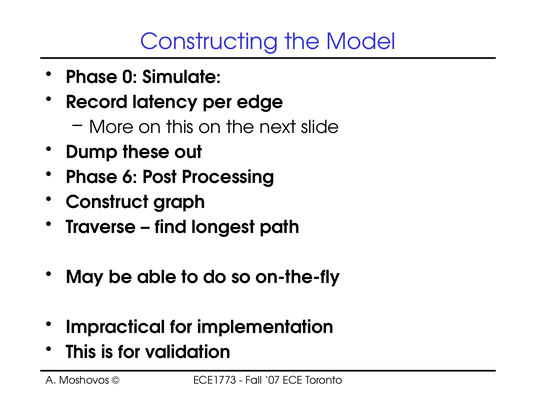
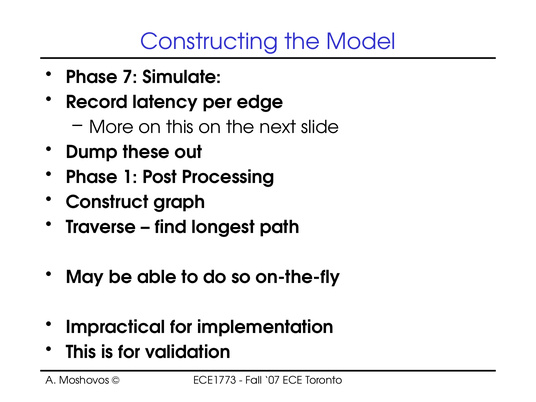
0: 0 -> 7
6: 6 -> 1
